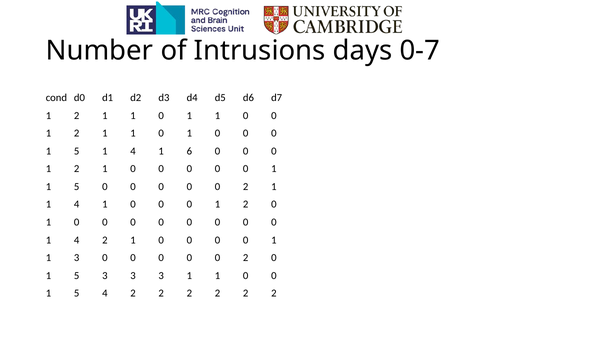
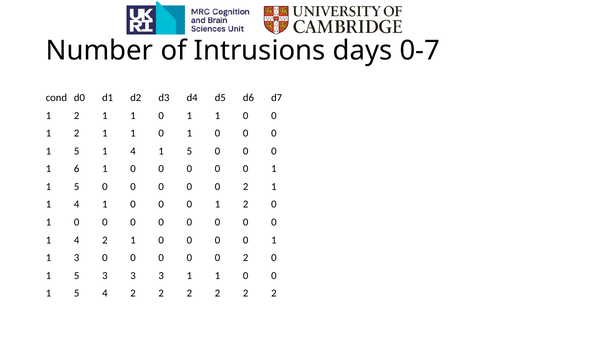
4 1 6: 6 -> 5
2 at (77, 169): 2 -> 6
